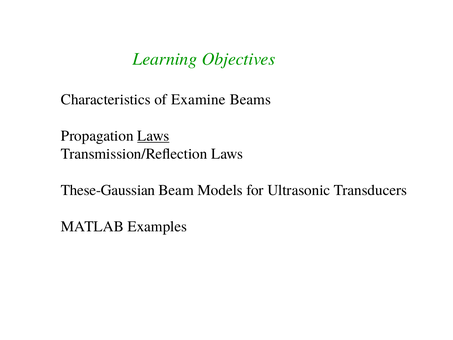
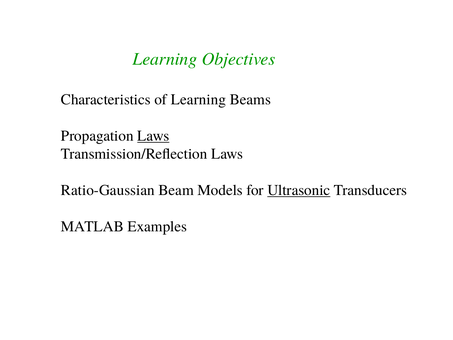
of Examine: Examine -> Learning
These-Gaussian: These-Gaussian -> Ratio-Gaussian
Ultrasonic underline: none -> present
